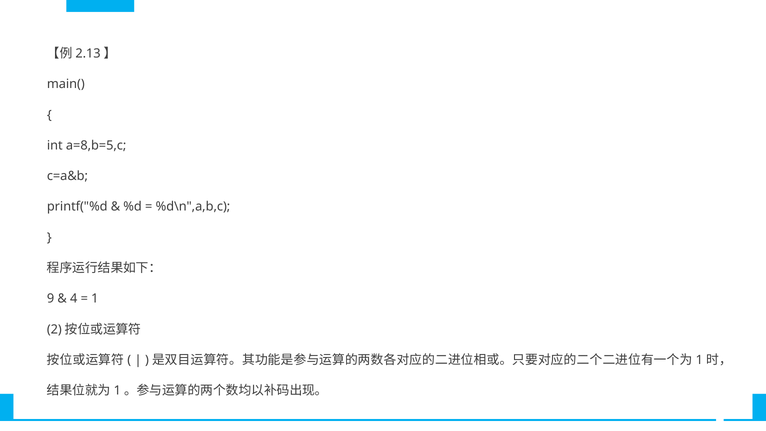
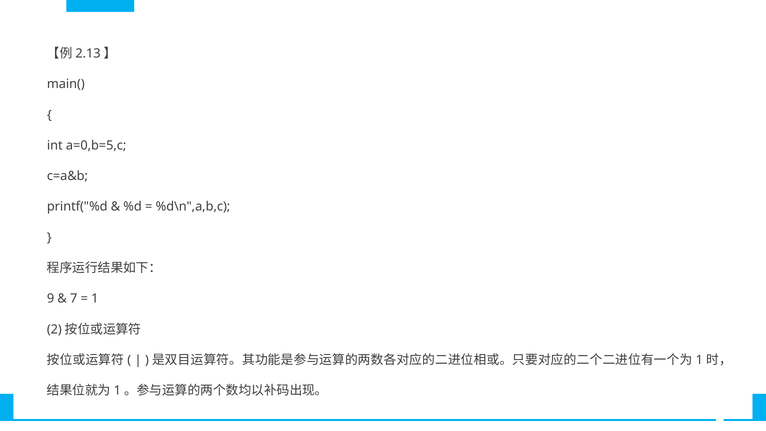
a=8,b=5,c: a=8,b=5,c -> a=0,b=5,c
4: 4 -> 7
